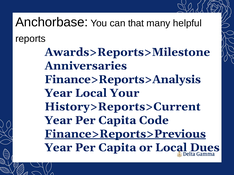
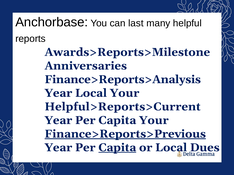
that: that -> last
History>Reports>Current: History>Reports>Current -> Helpful>Reports>Current
Capita Code: Code -> Your
Capita at (117, 148) underline: none -> present
